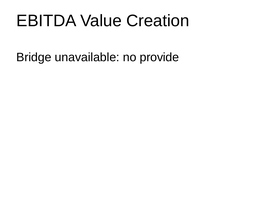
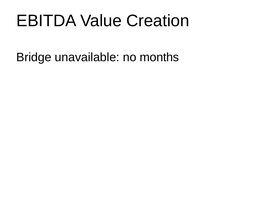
provide: provide -> months
